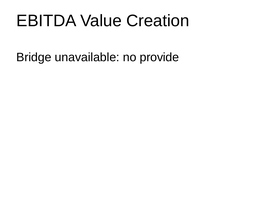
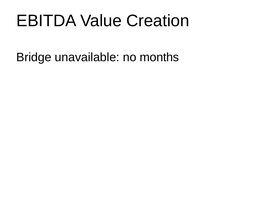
provide: provide -> months
